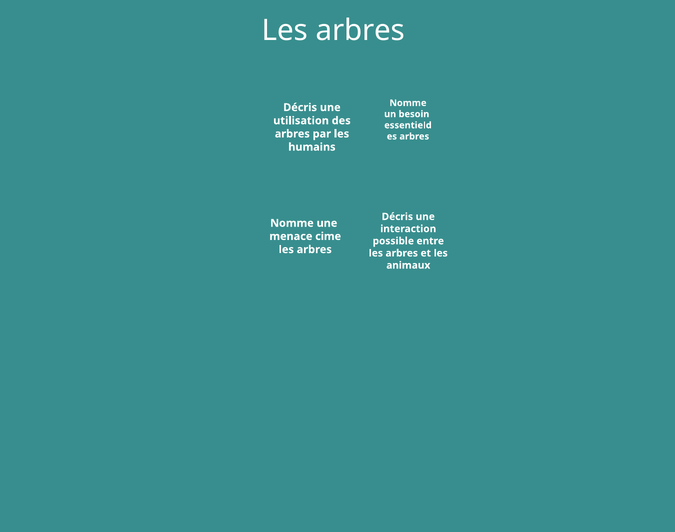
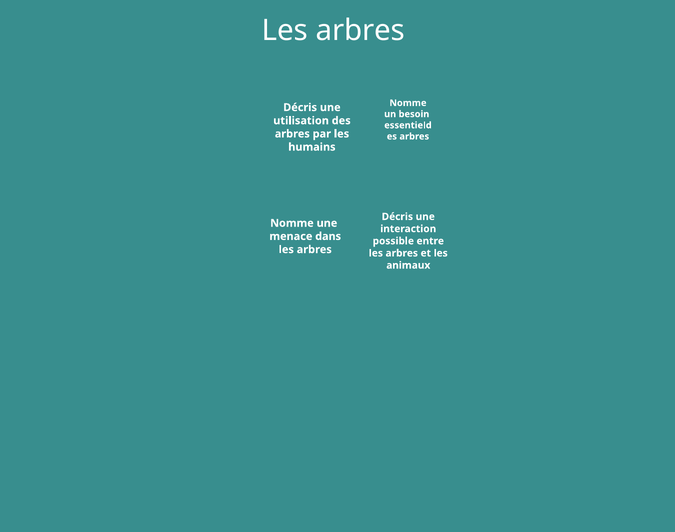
cime: cime -> dans
